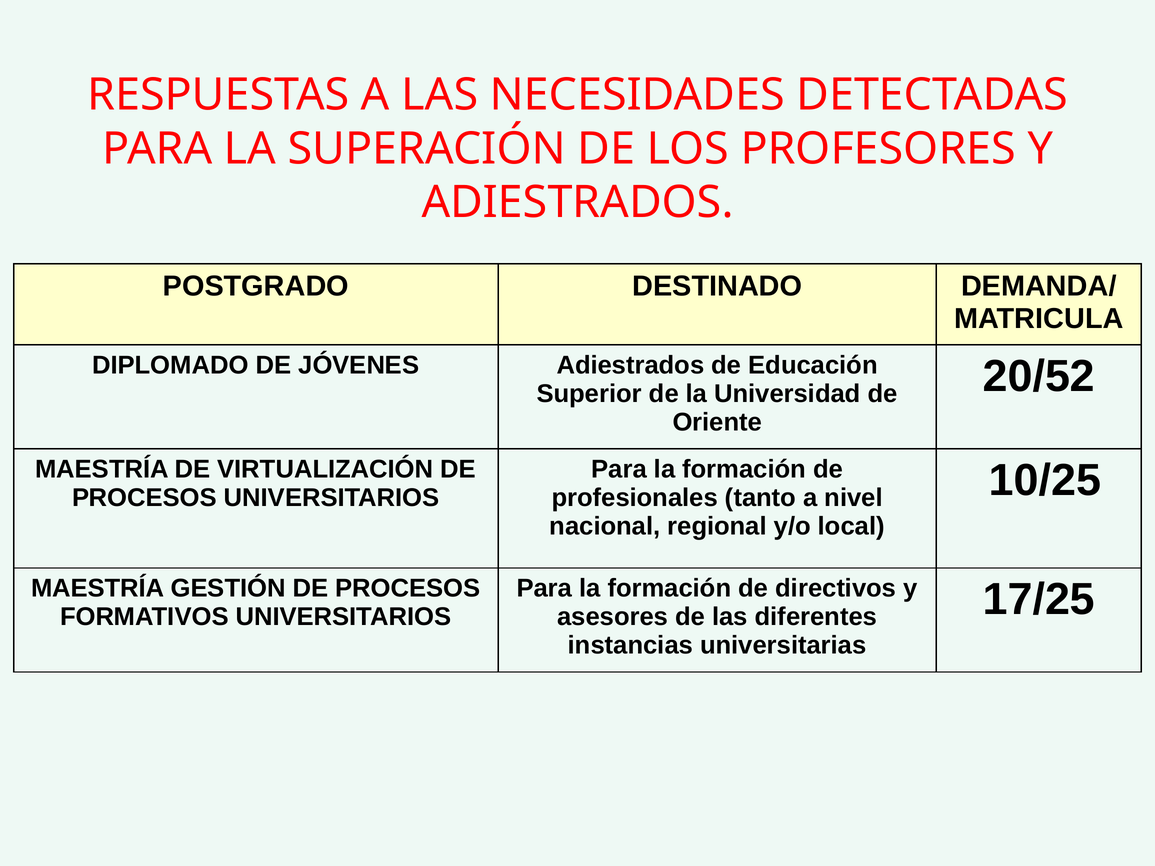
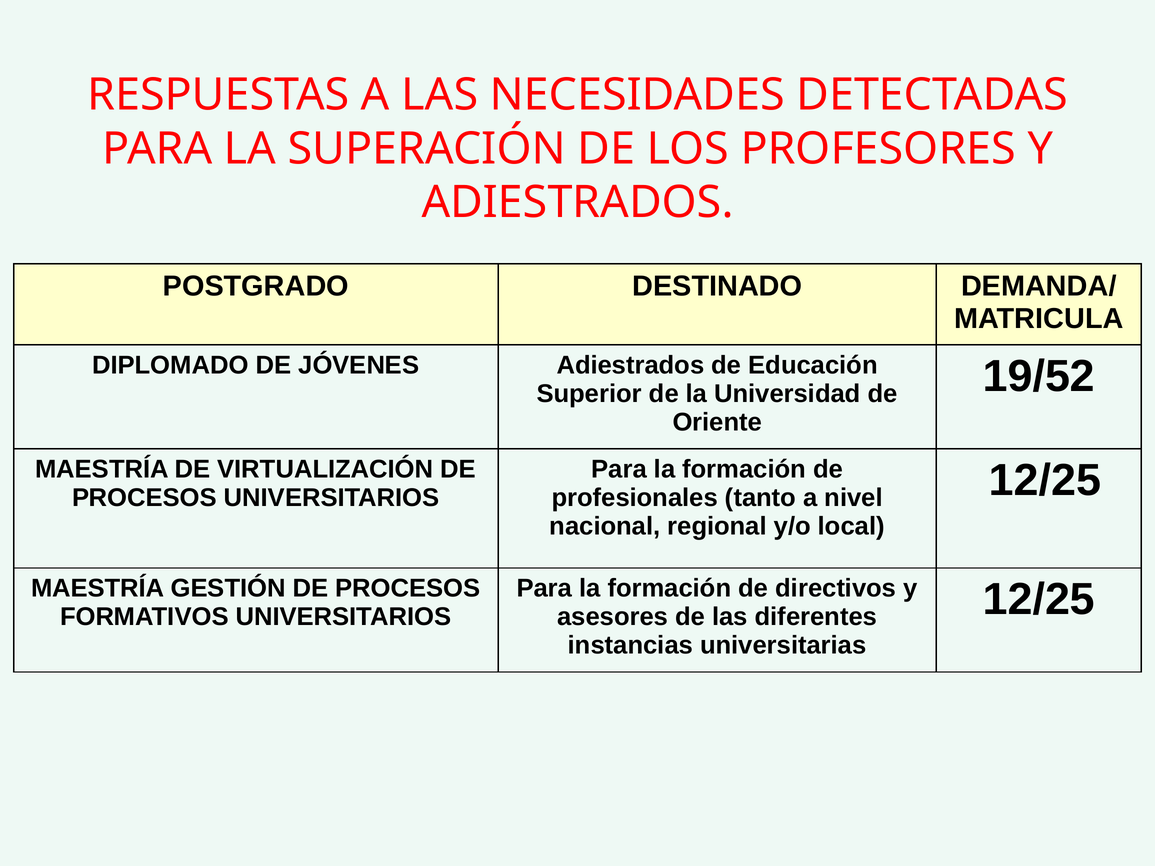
20/52: 20/52 -> 19/52
10/25 at (1045, 480): 10/25 -> 12/25
17/25 at (1039, 600): 17/25 -> 12/25
